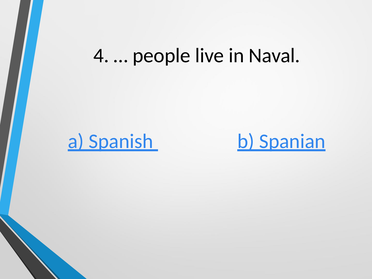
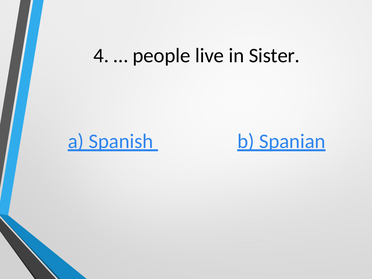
Naval: Naval -> Sister
